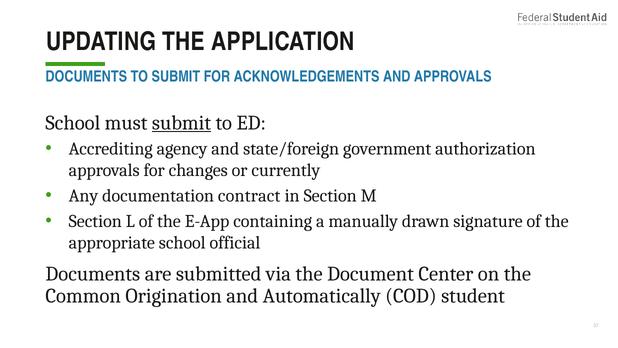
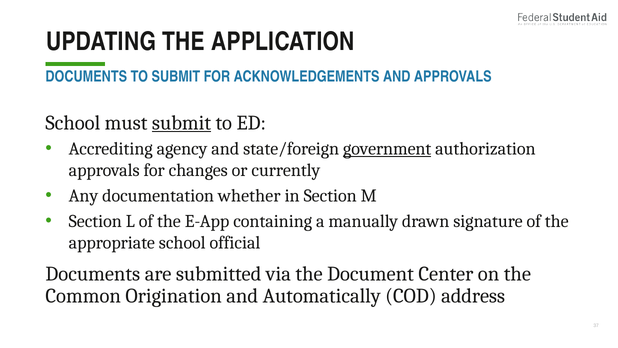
government underline: none -> present
contract: contract -> whether
student: student -> address
